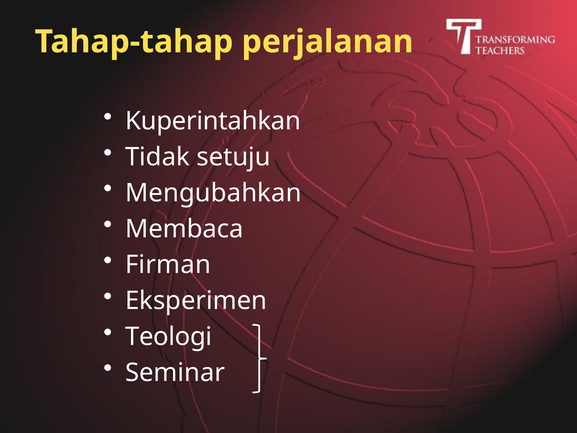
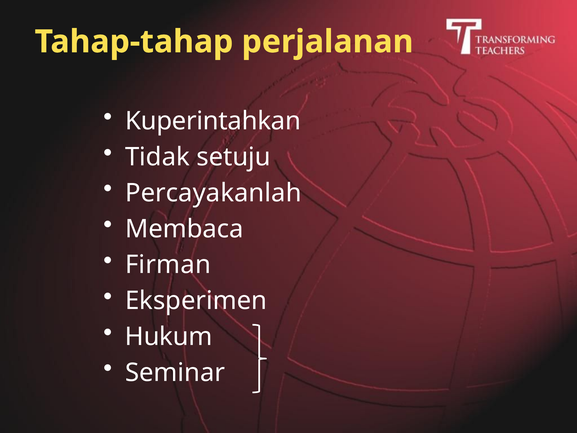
Mengubahkan: Mengubahkan -> Percayakanlah
Teologi: Teologi -> Hukum
